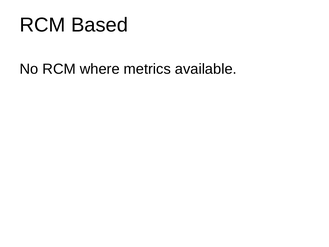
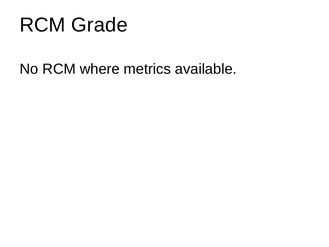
Based: Based -> Grade
